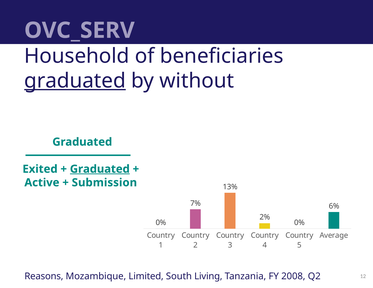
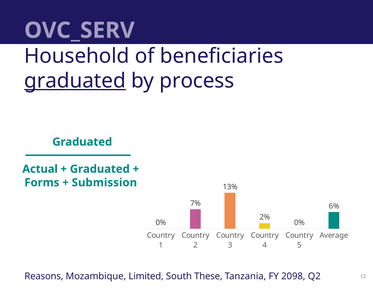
without: without -> process
Exited: Exited -> Actual
Graduated at (100, 169) underline: present -> none
Active: Active -> Forms
Living: Living -> These
2008: 2008 -> 2098
